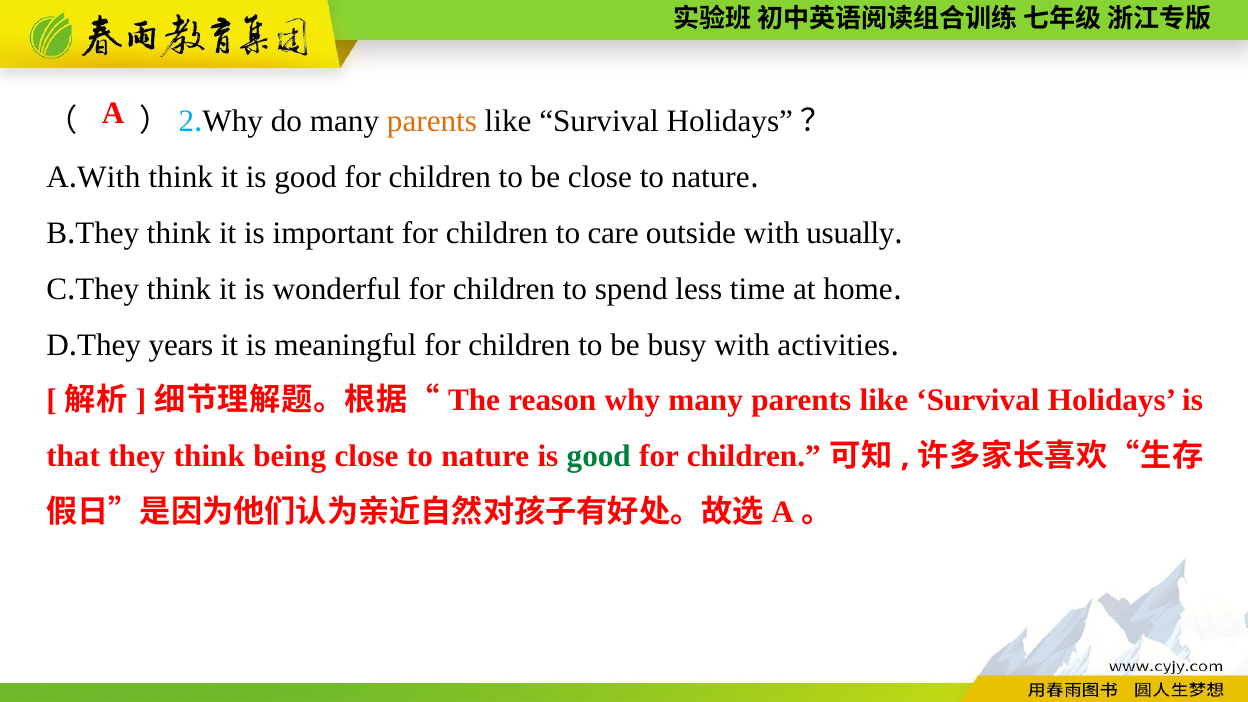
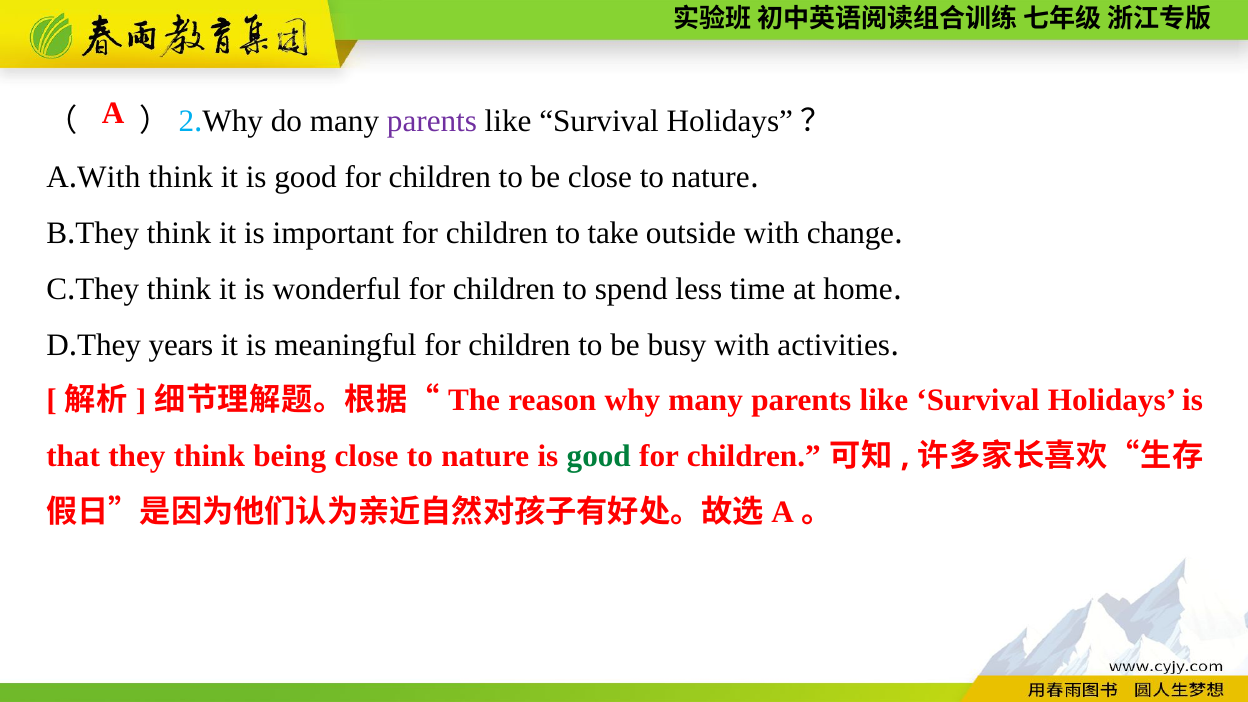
parents at (432, 121) colour: orange -> purple
care: care -> take
usually: usually -> change
